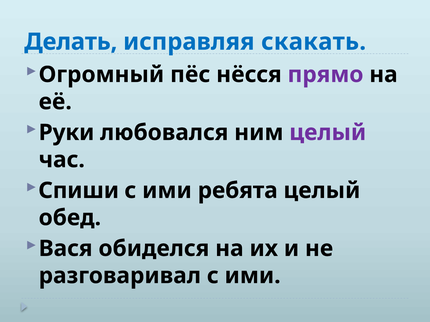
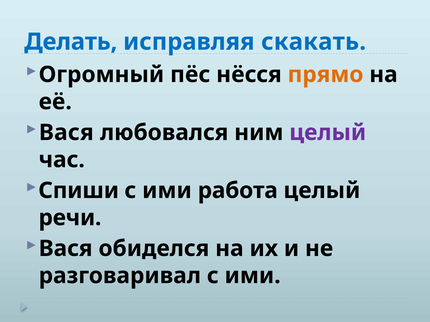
прямо colour: purple -> orange
Руки at (67, 133): Руки -> Вася
ребята: ребята -> работа
обед: обед -> речи
